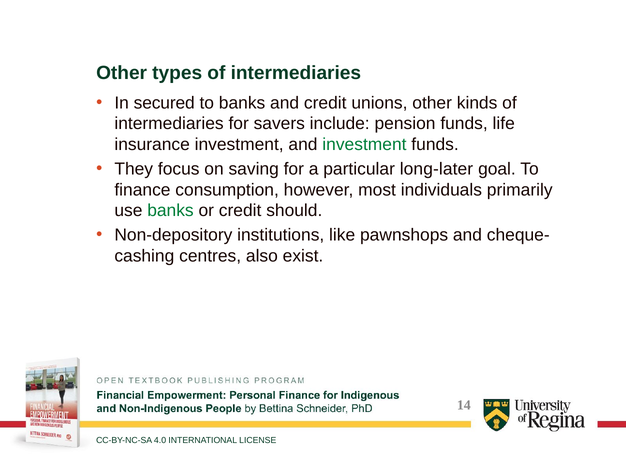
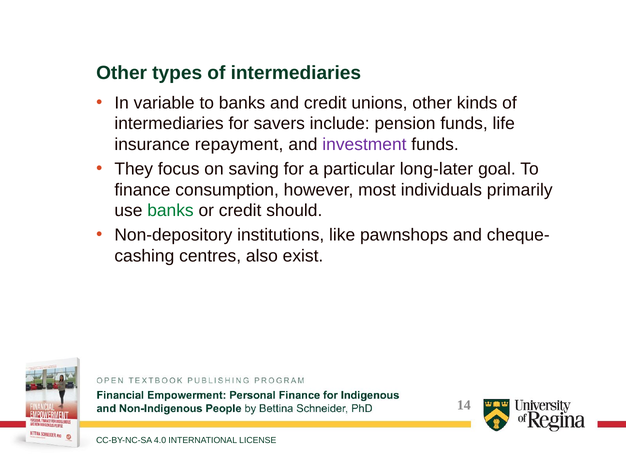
secured: secured -> variable
insurance investment: investment -> repayment
investment at (364, 145) colour: green -> purple
